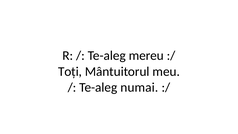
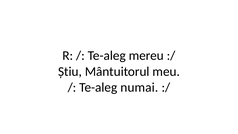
Toți: Toți -> Știu
